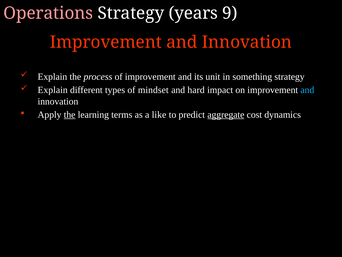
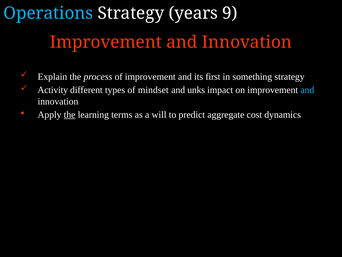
Operations colour: pink -> light blue
unit: unit -> first
Explain at (53, 90): Explain -> Activity
hard: hard -> unks
like: like -> will
aggregate underline: present -> none
